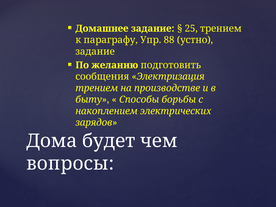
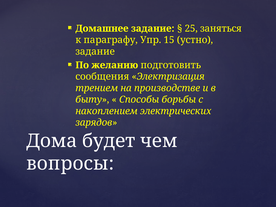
25 трением: трением -> заняться
88: 88 -> 15
